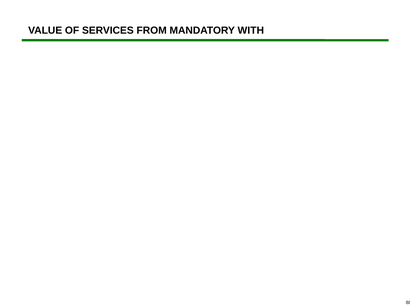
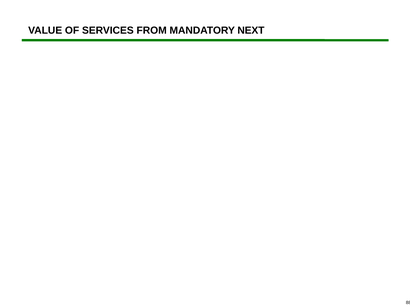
WITH: WITH -> NEXT
